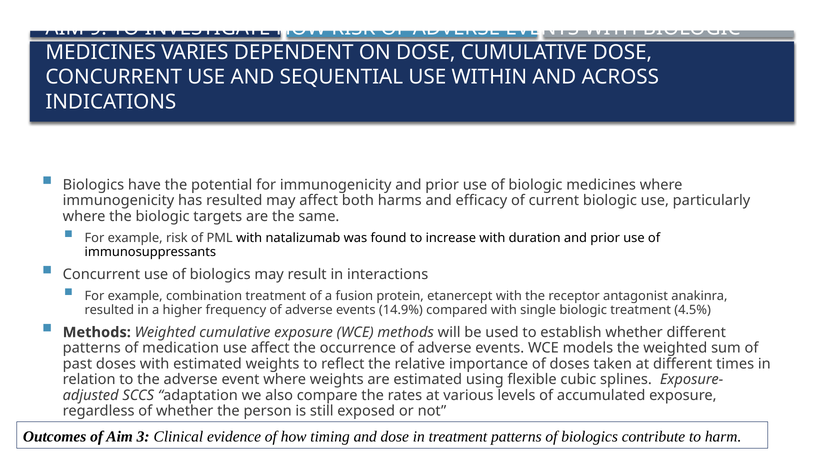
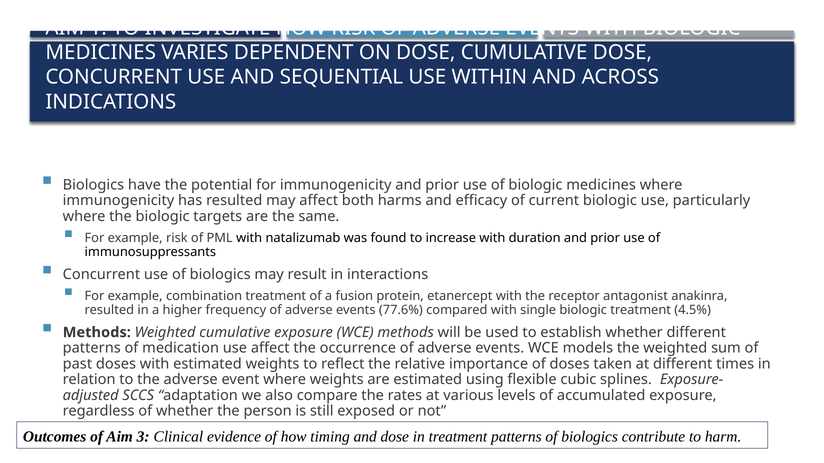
9: 9 -> 1
14.9%: 14.9% -> 77.6%
